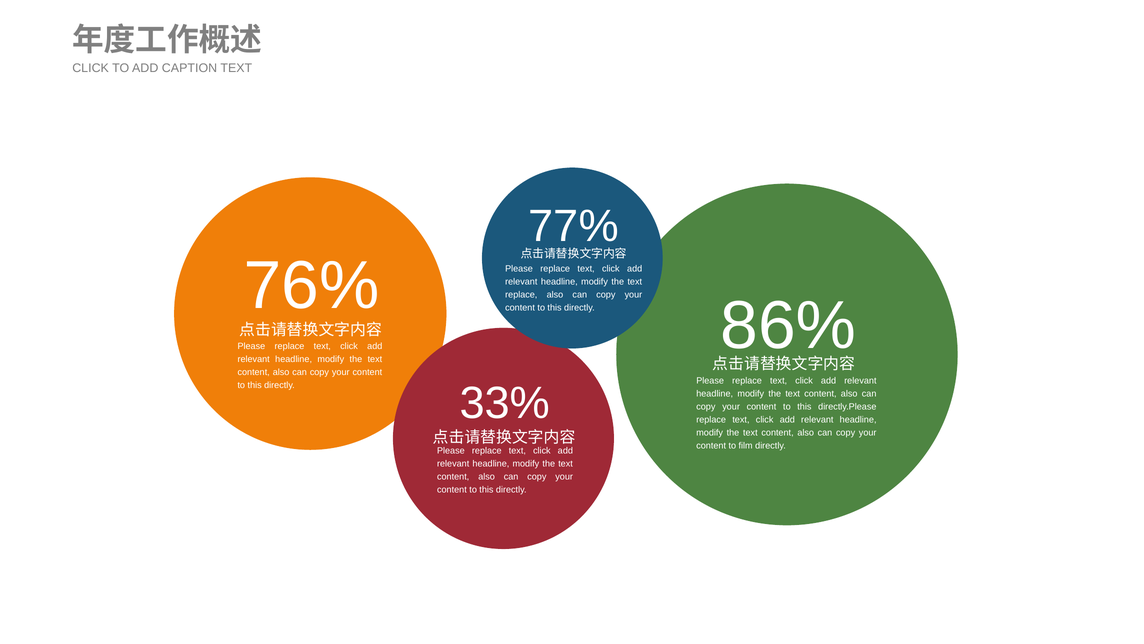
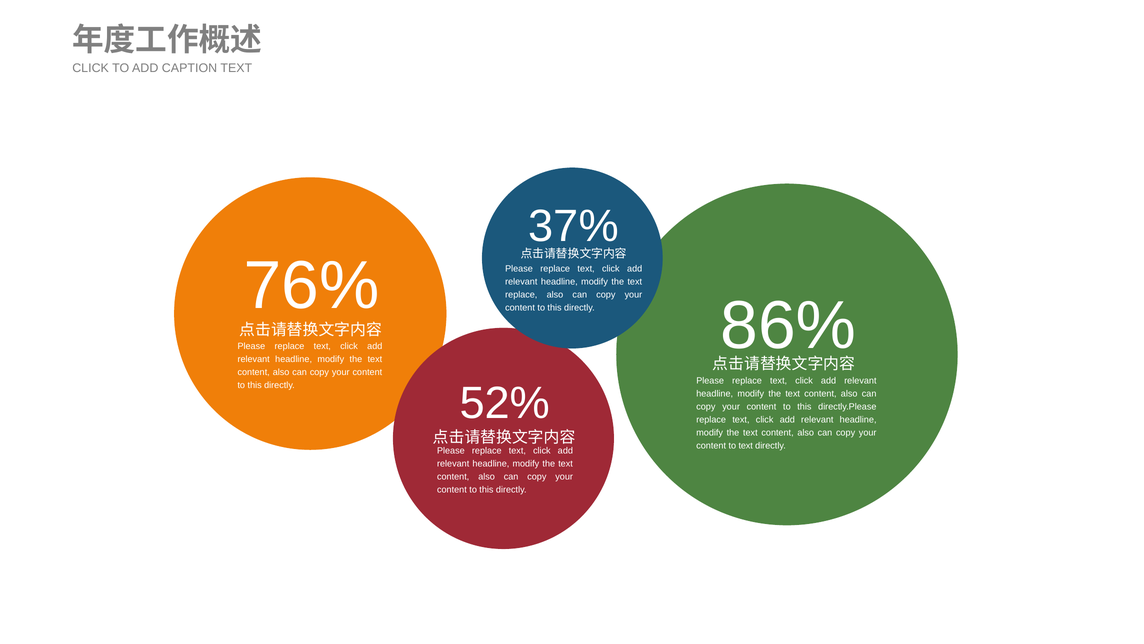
77%: 77% -> 37%
33%: 33% -> 52%
to film: film -> text
